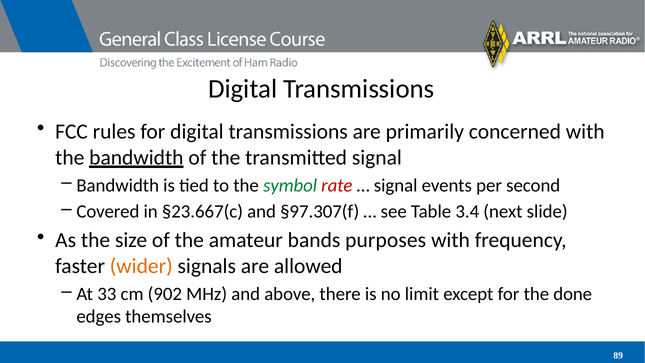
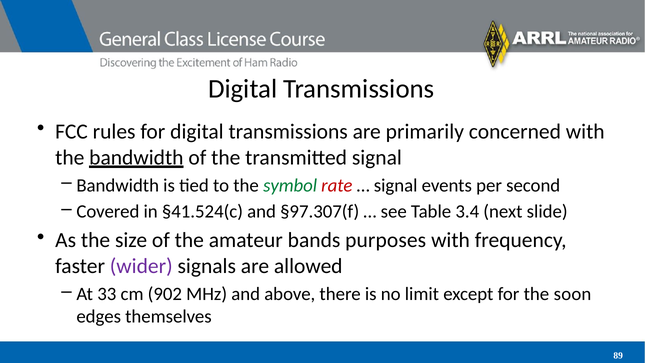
§23.667(c: §23.667(c -> §41.524(c
wider colour: orange -> purple
done: done -> soon
